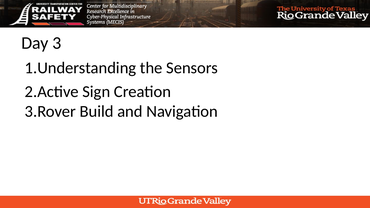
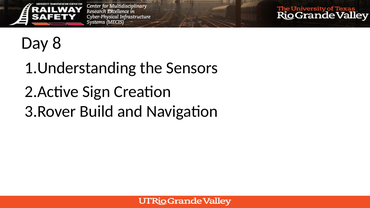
3: 3 -> 8
